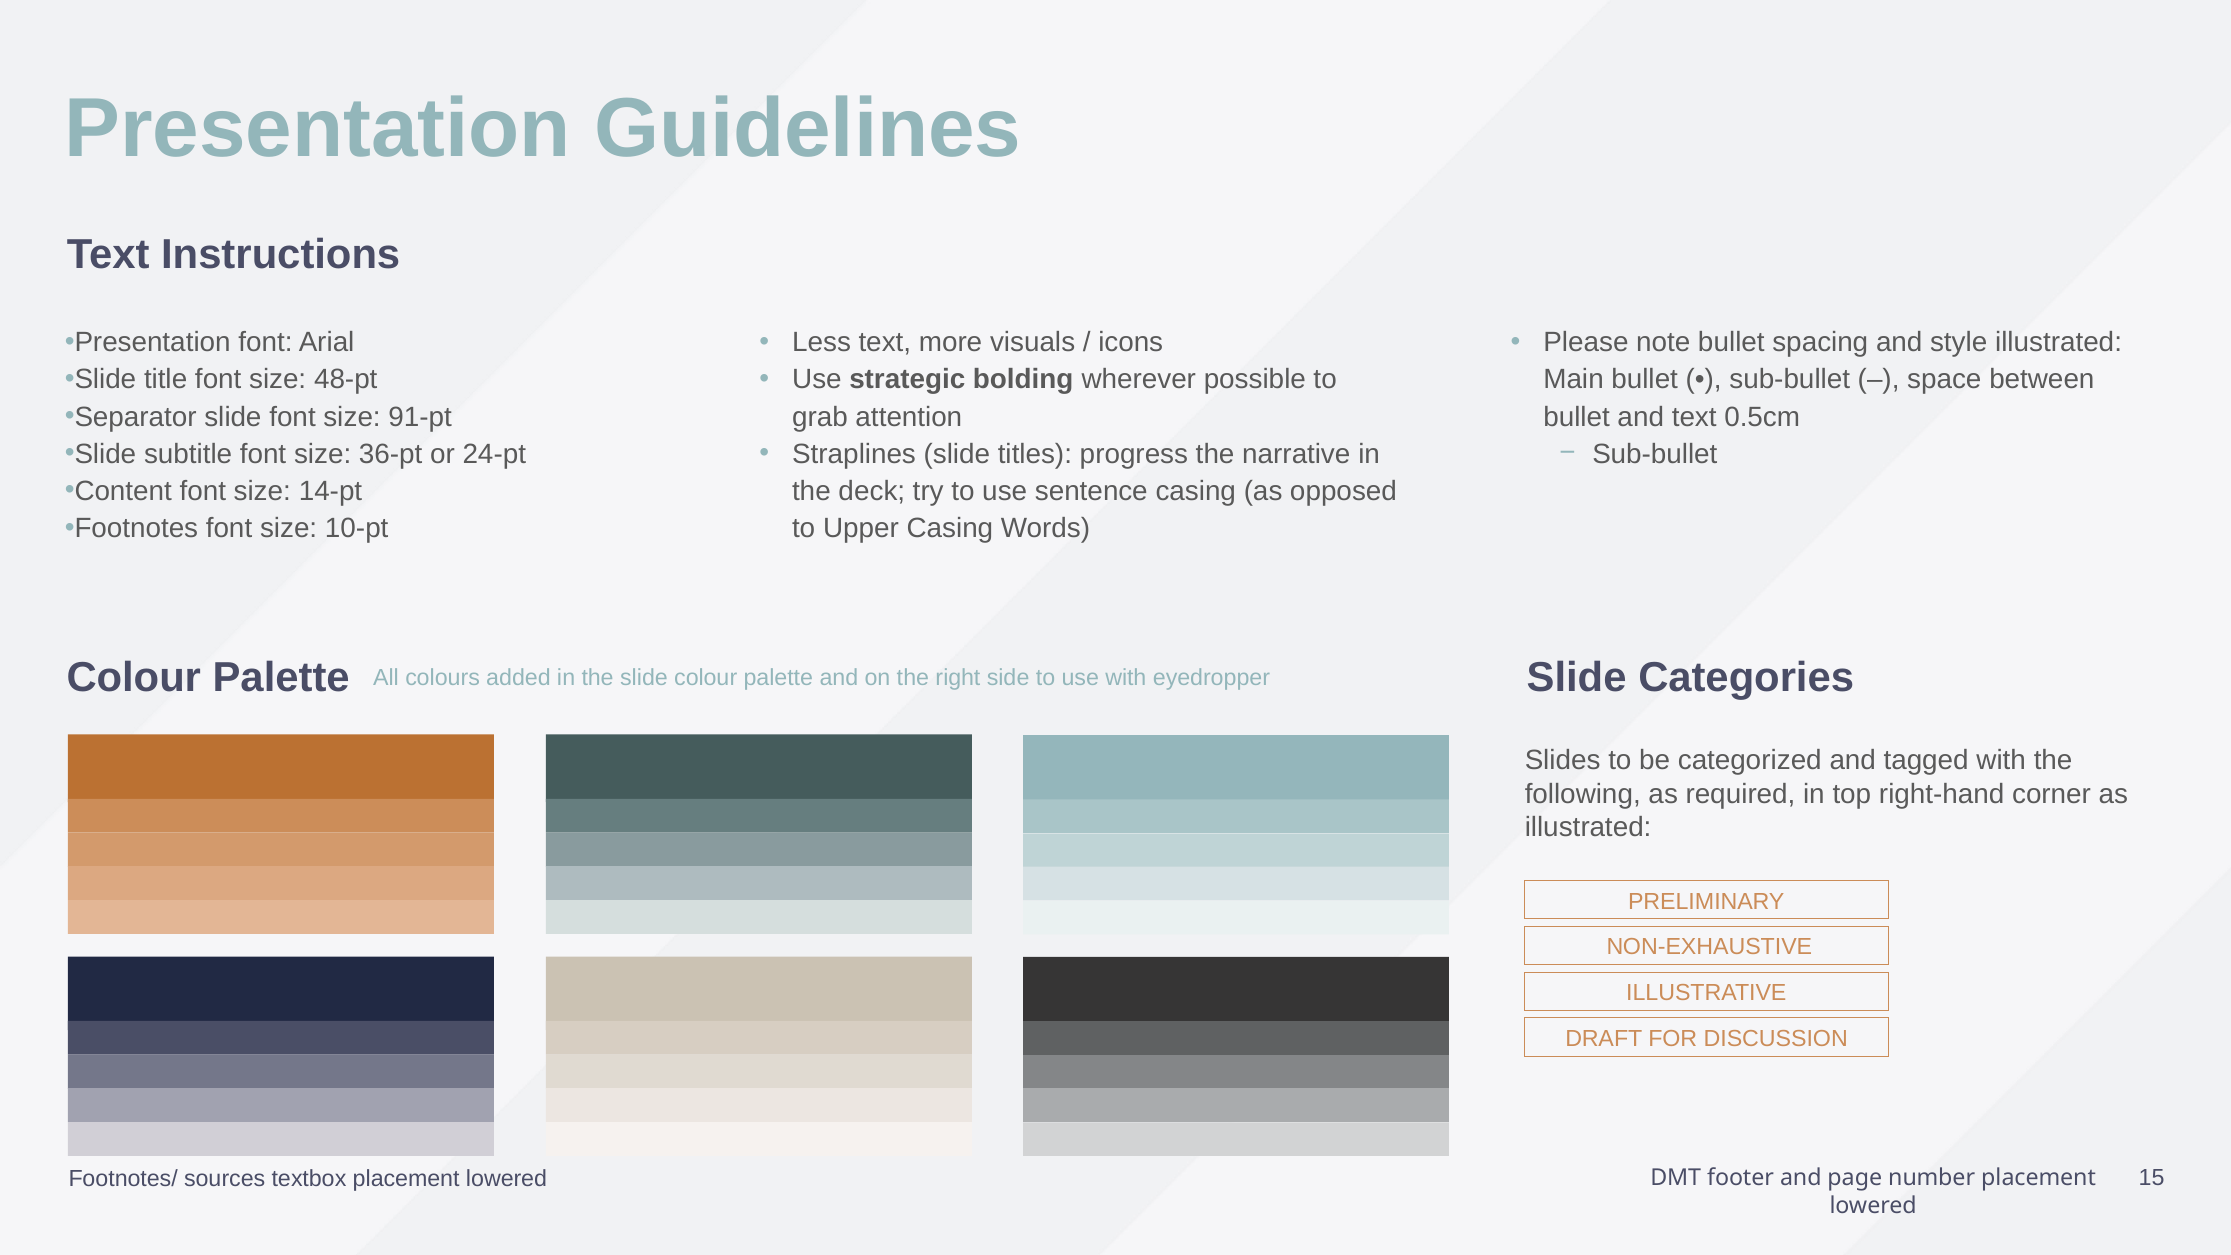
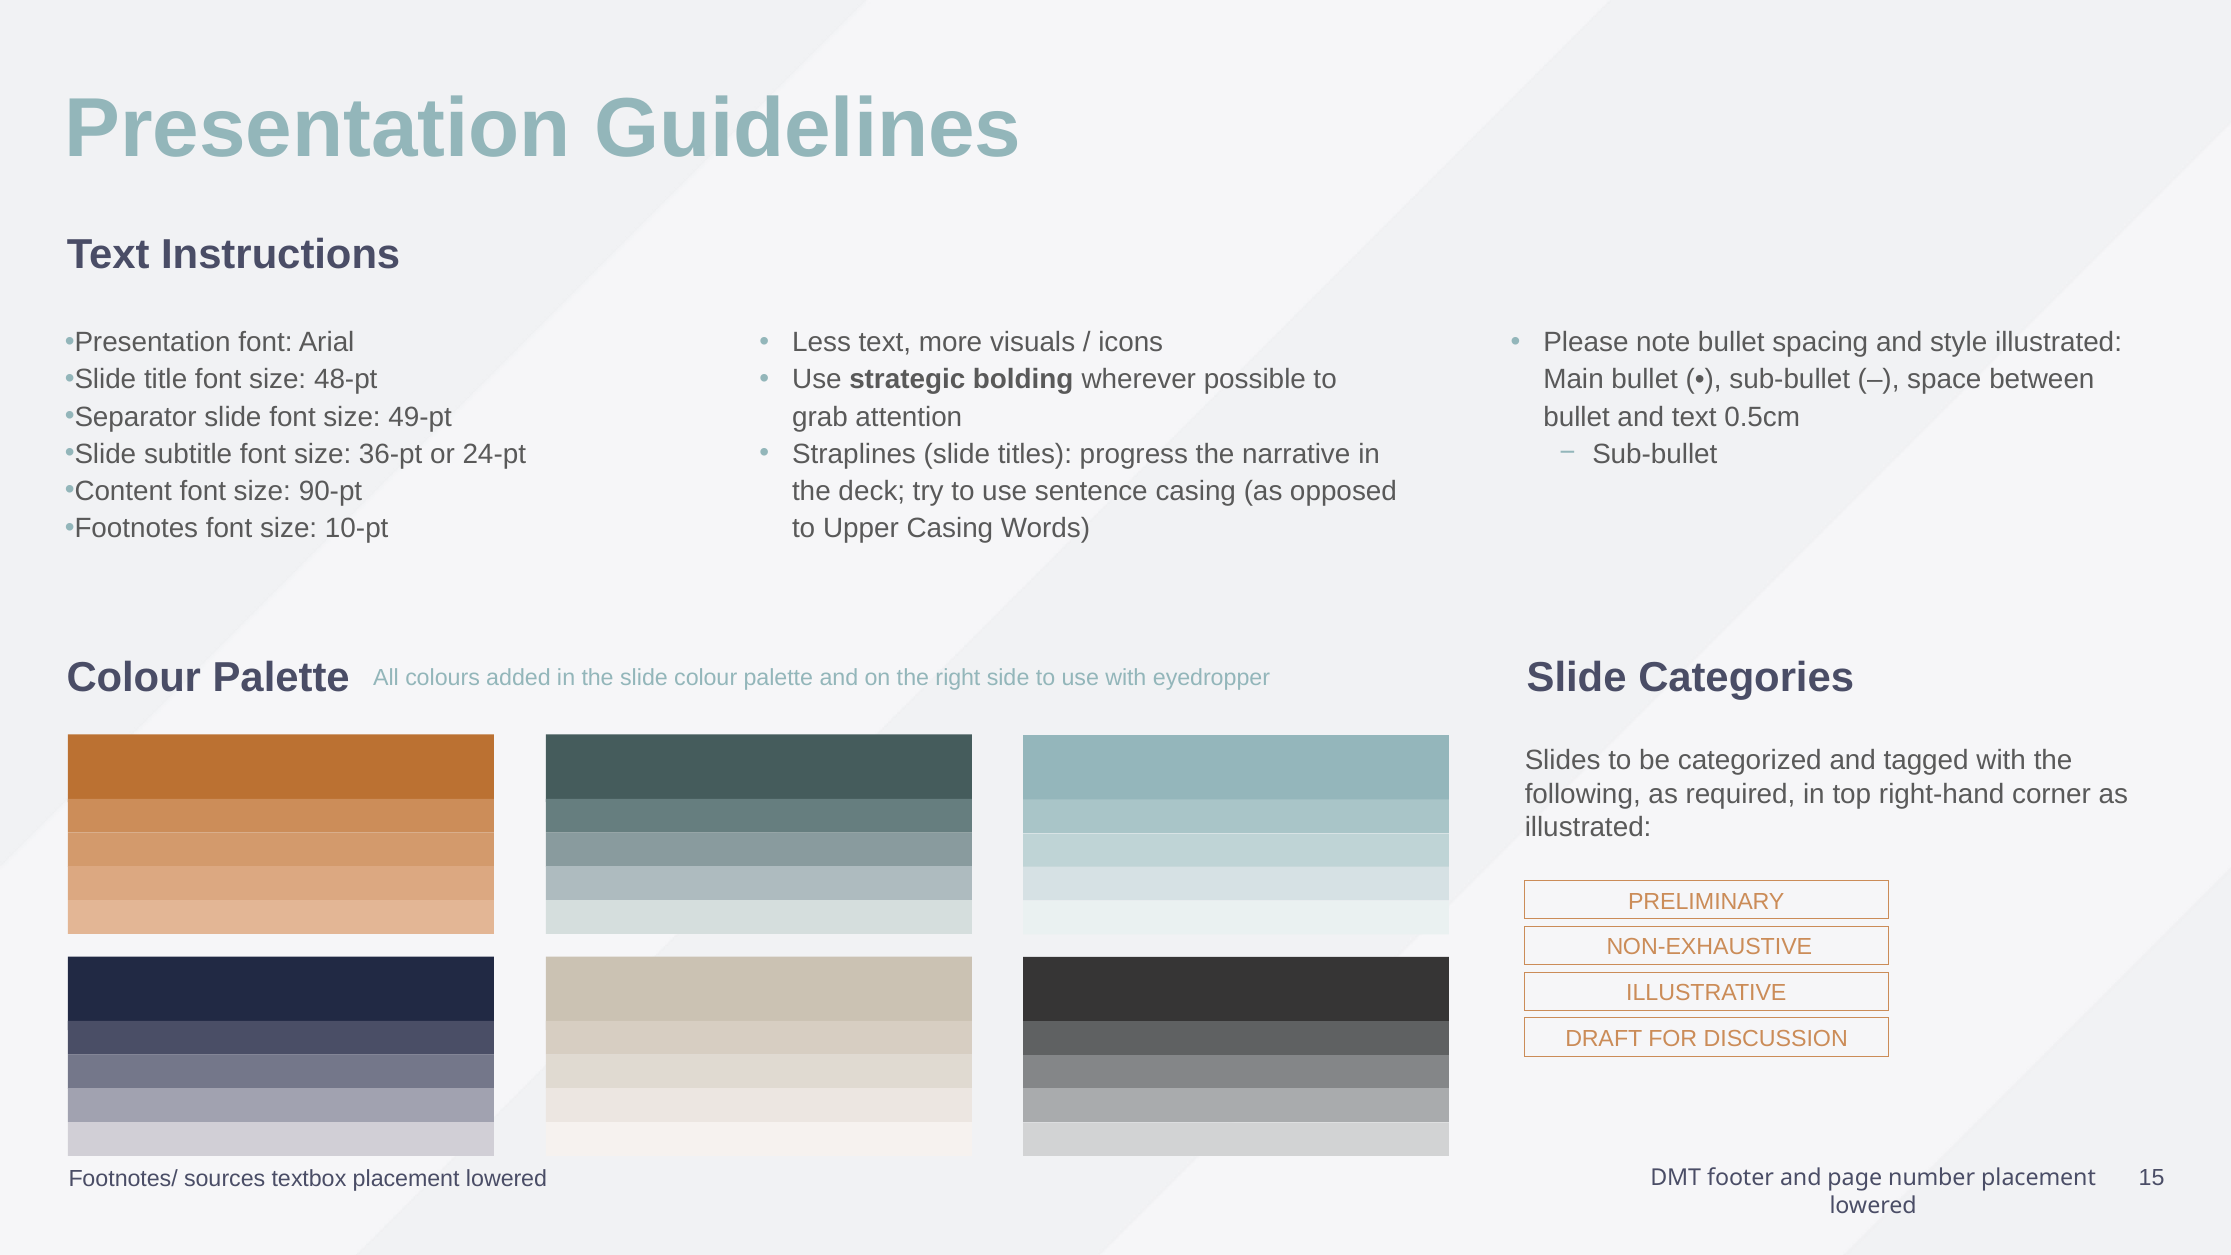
91-pt: 91-pt -> 49-pt
14-pt: 14-pt -> 90-pt
